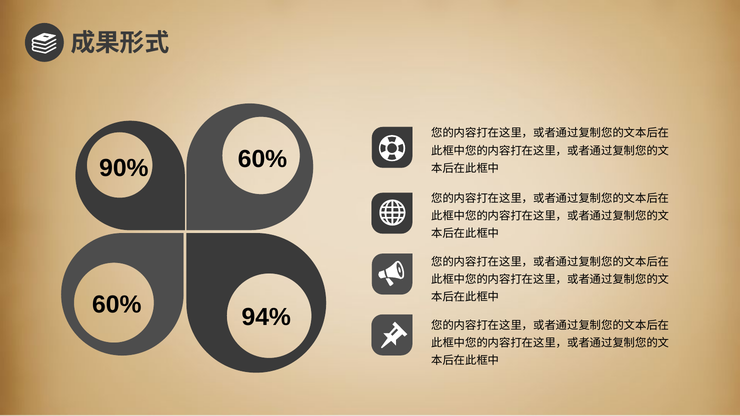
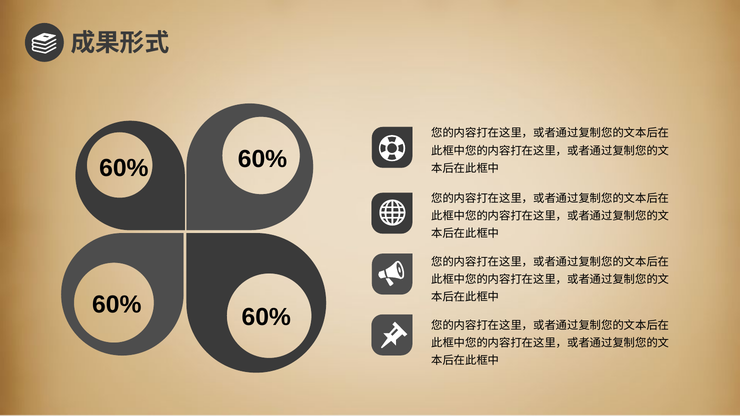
90% at (124, 168): 90% -> 60%
94% at (266, 317): 94% -> 60%
